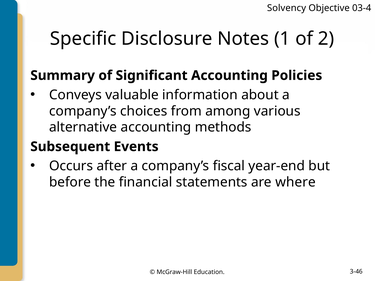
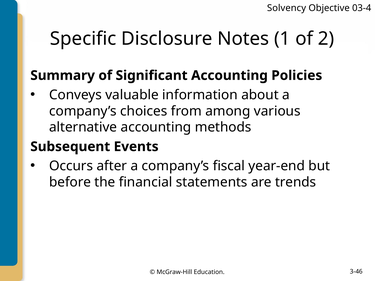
where: where -> trends
